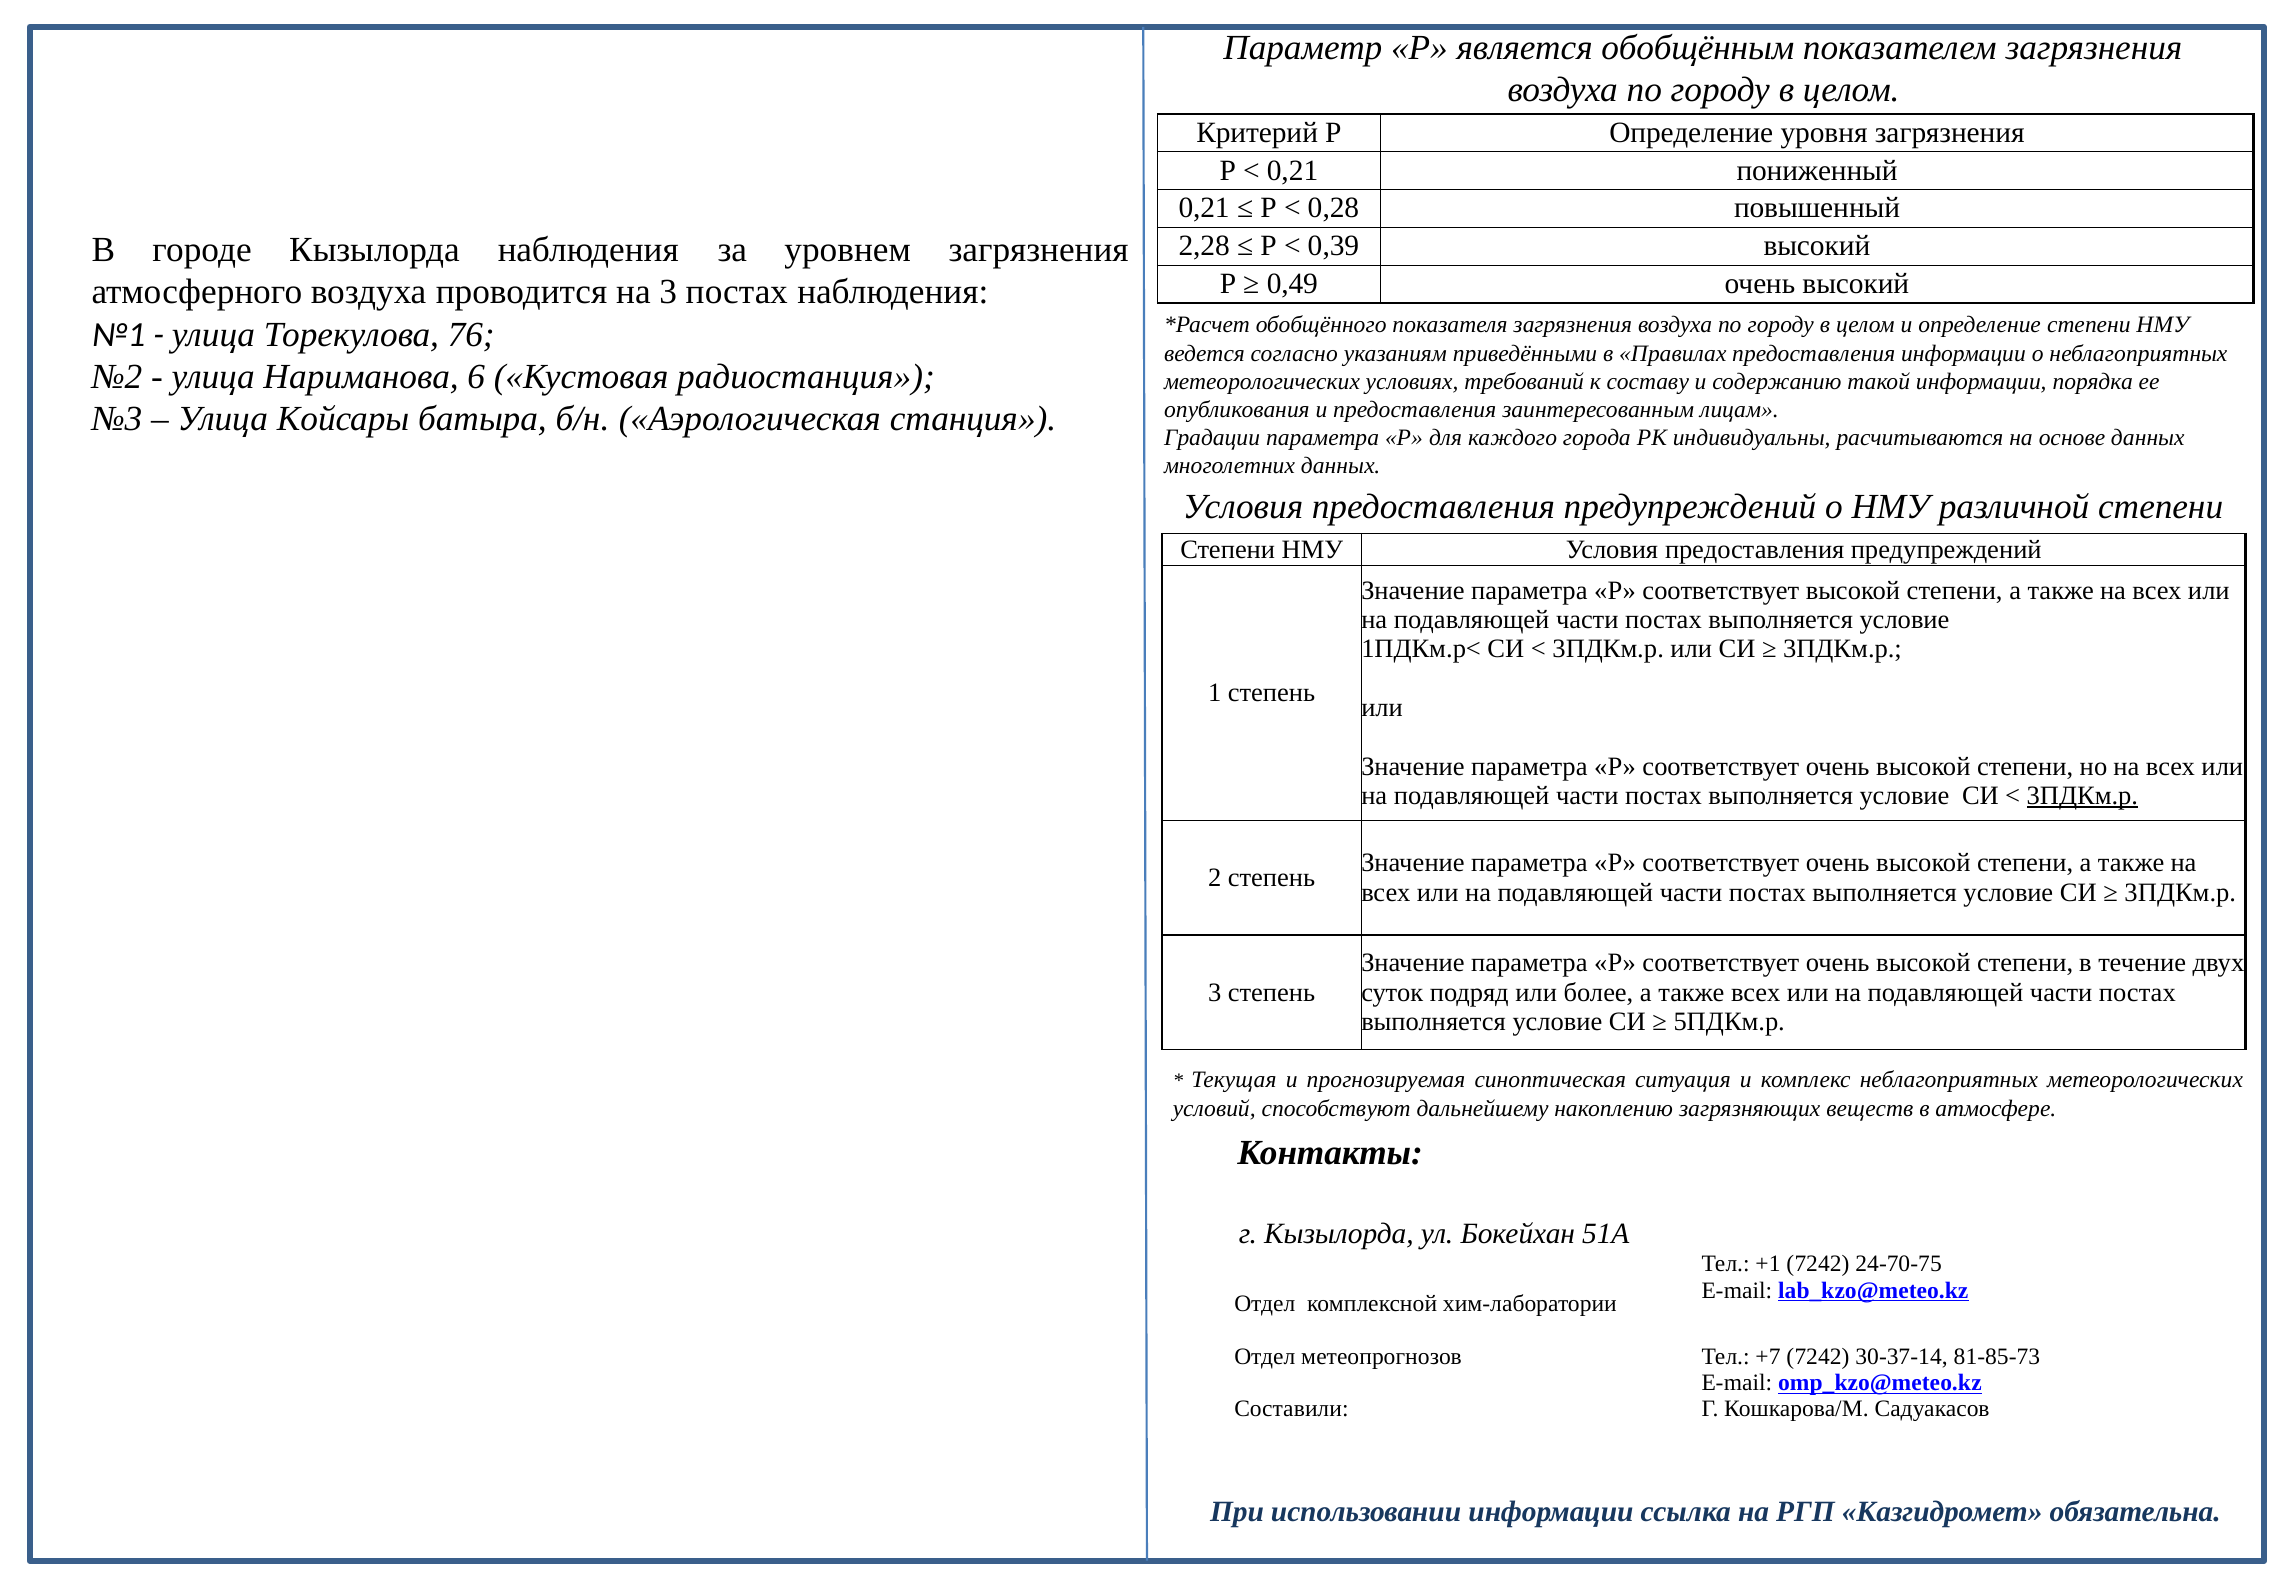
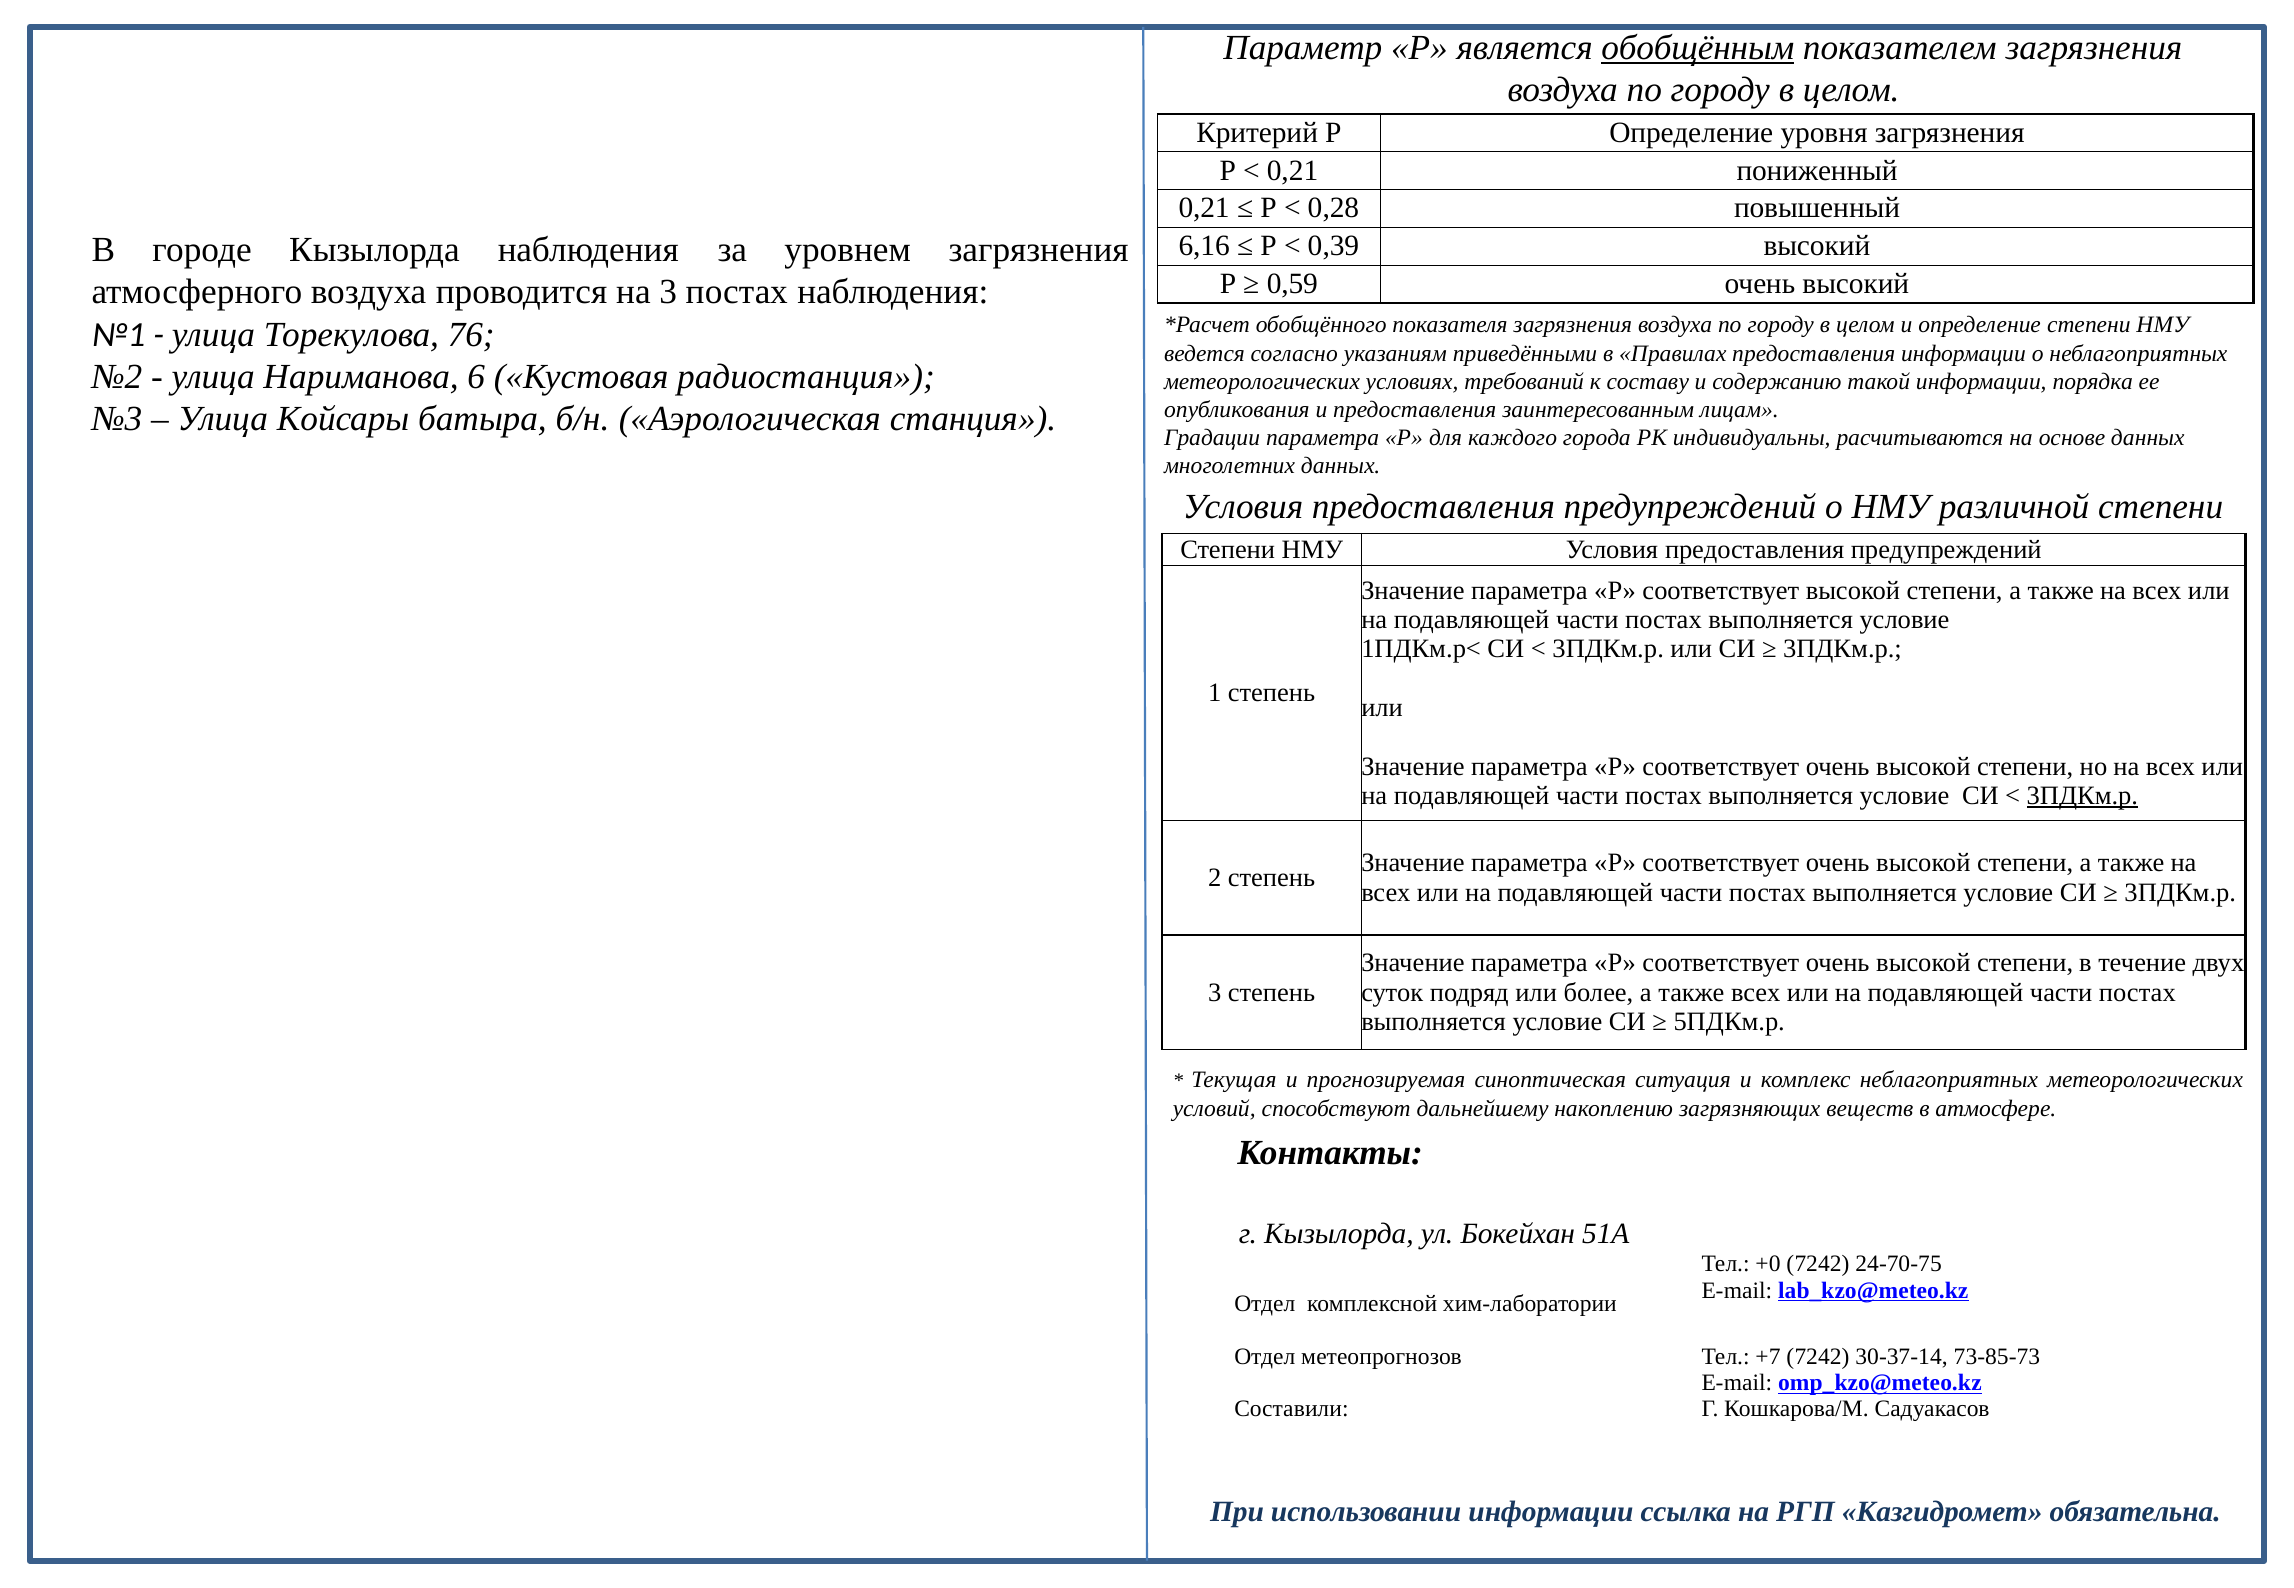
обобщённым underline: none -> present
2,28: 2,28 -> 6,16
0,49: 0,49 -> 0,59
+1: +1 -> +0
81-85-73: 81-85-73 -> 73-85-73
